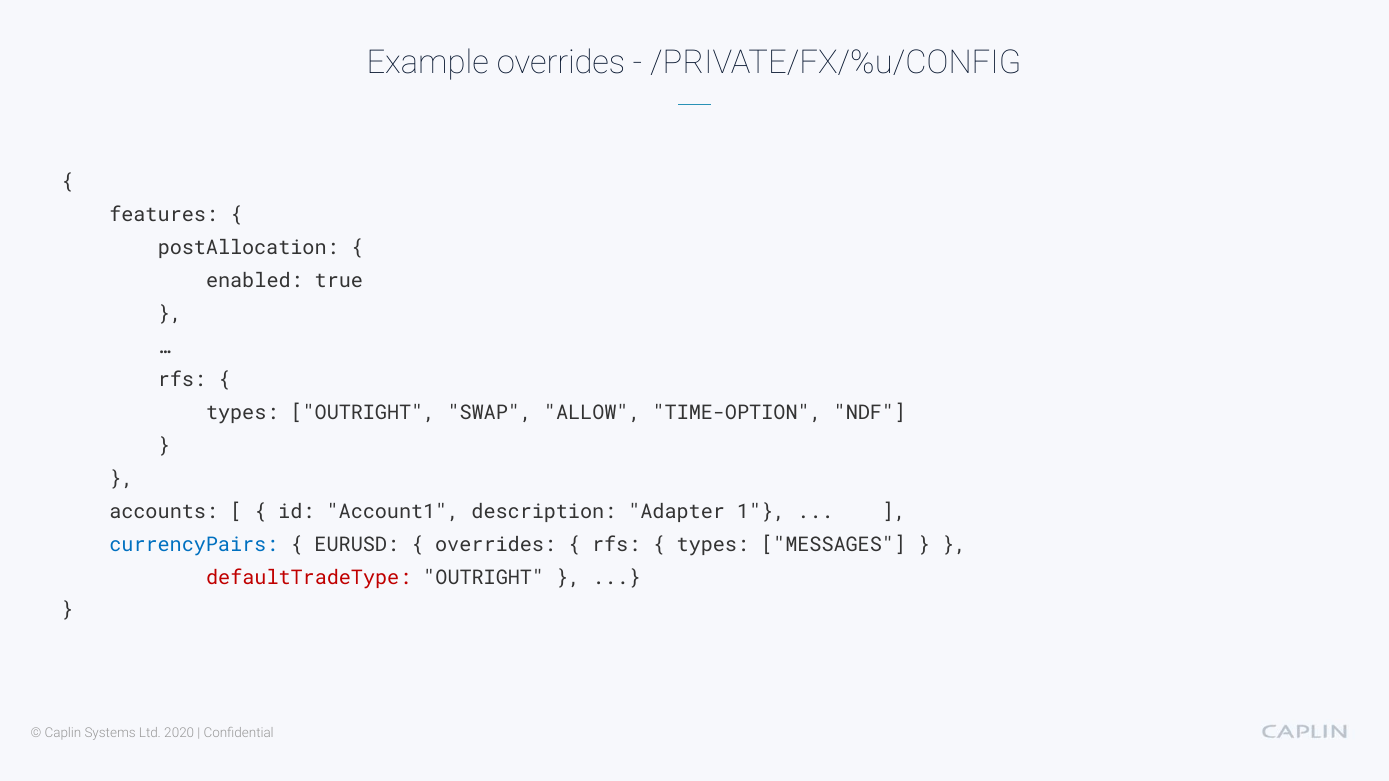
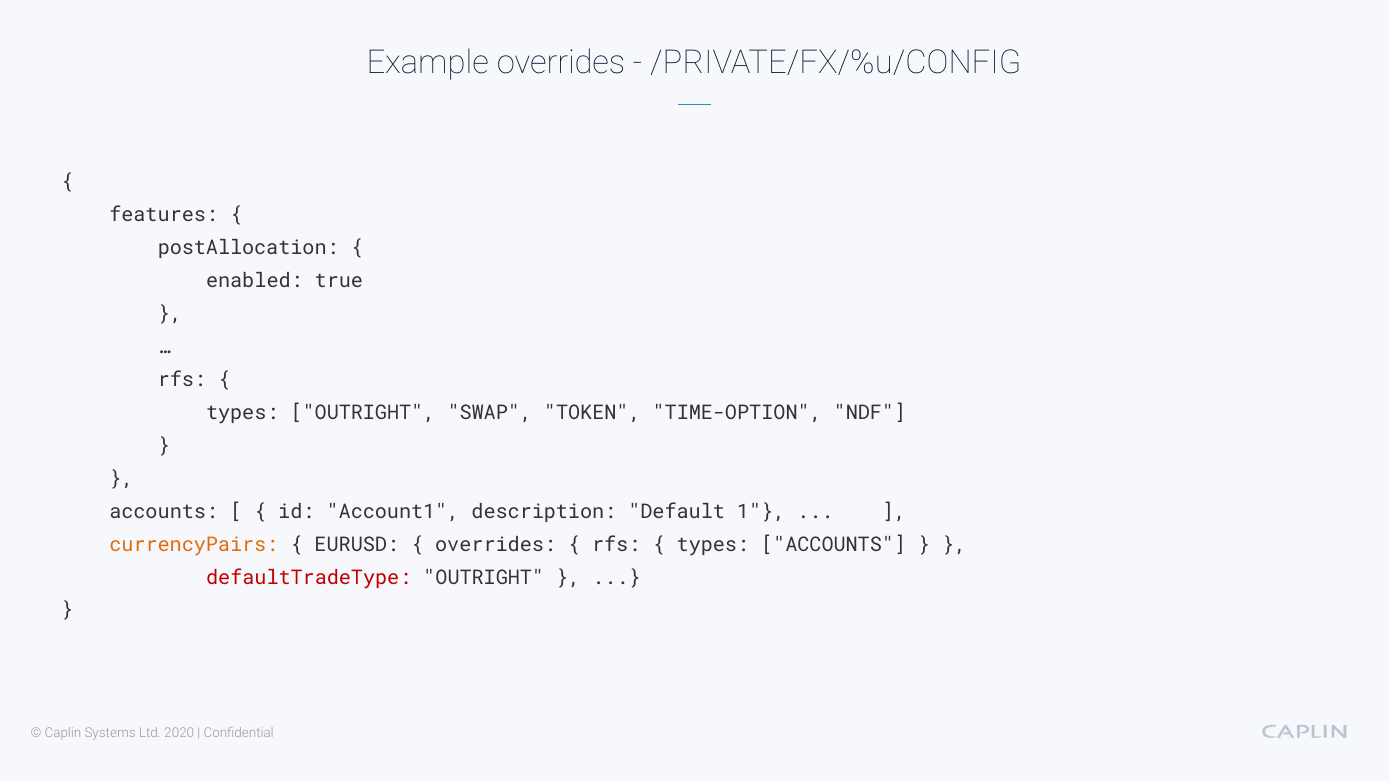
ALLOW: ALLOW -> TOKEN
Adapter: Adapter -> Default
currencyPairs colour: blue -> orange
types MESSAGES: MESSAGES -> ACCOUNTS
